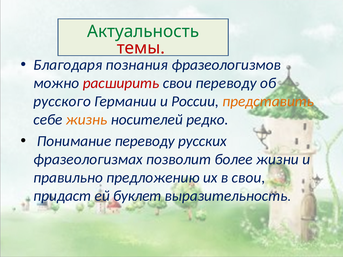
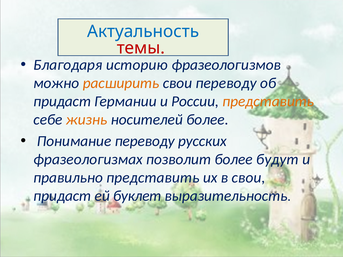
Актуальность colour: green -> blue
познания: познания -> историю
расширить colour: red -> orange
русского at (62, 102): русского -> придаст
носителей редко: редко -> более
жизни: жизни -> будут
правильно предложению: предложению -> представить
